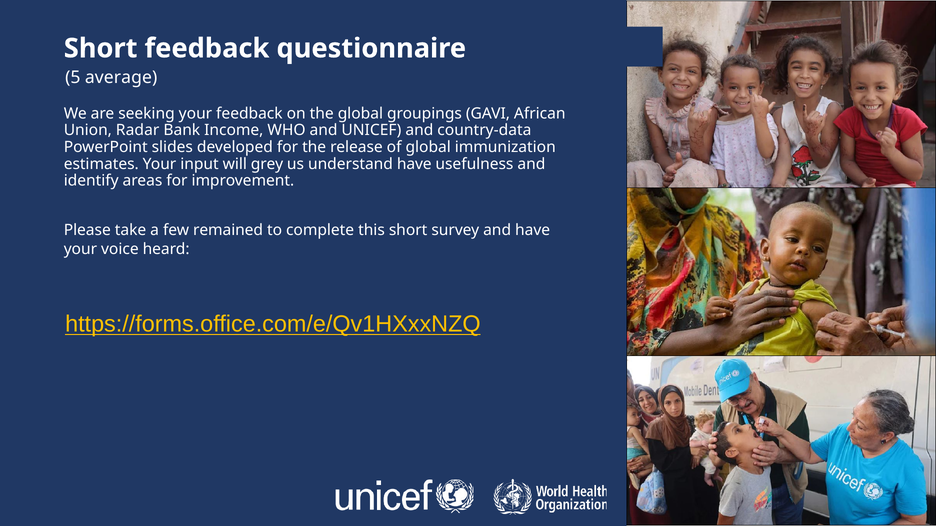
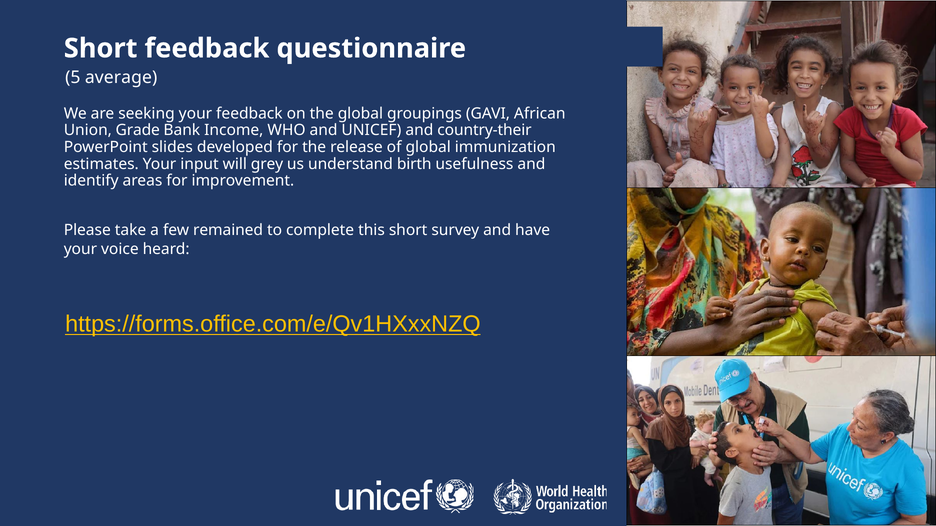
Radar: Radar -> Grade
country-data: country-data -> country-their
understand have: have -> birth
